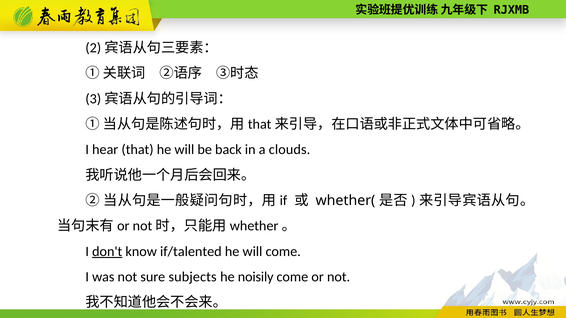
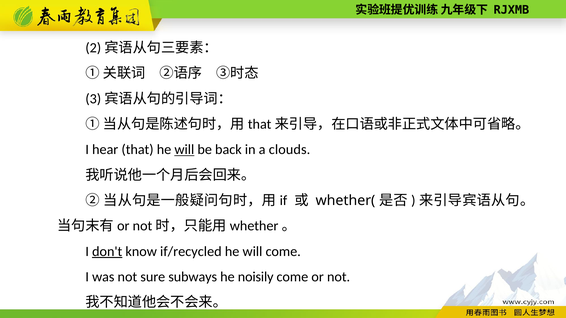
will at (184, 150) underline: none -> present
if/talented: if/talented -> if/recycled
subjects: subjects -> subways
